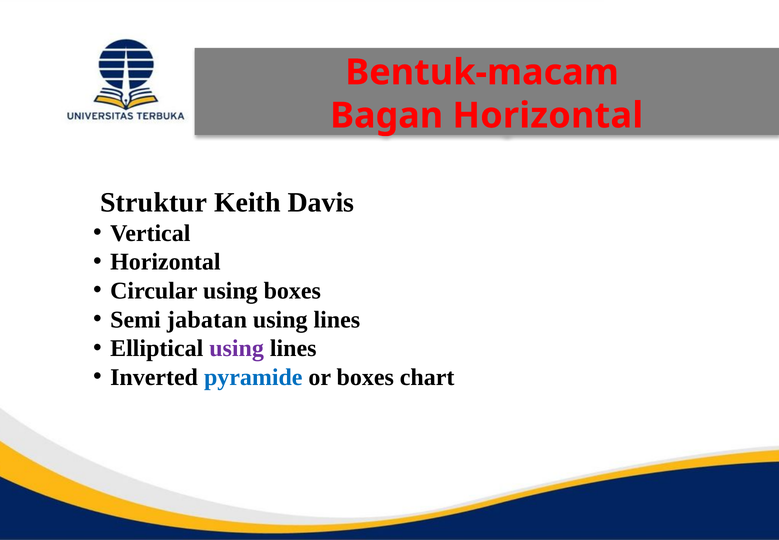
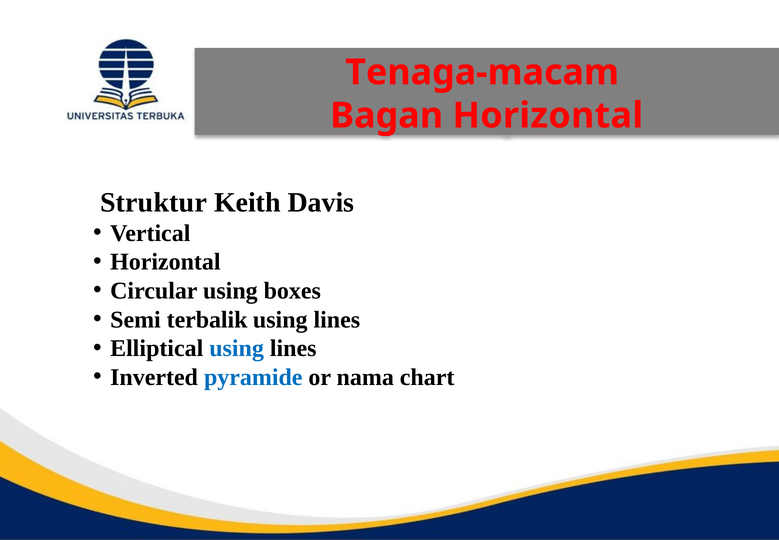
Bentuk-macam: Bentuk-macam -> Tenaga-macam
jabatan: jabatan -> terbalik
using at (237, 348) colour: purple -> blue
or boxes: boxes -> nama
